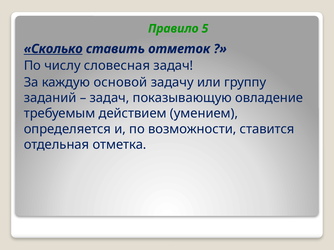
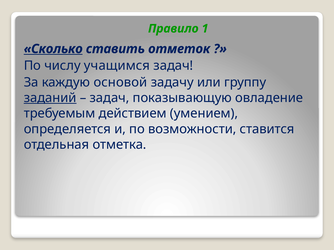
5: 5 -> 1
словесная: словесная -> учащимся
заданий underline: none -> present
